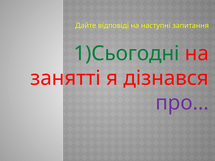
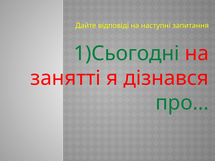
про… colour: purple -> green
